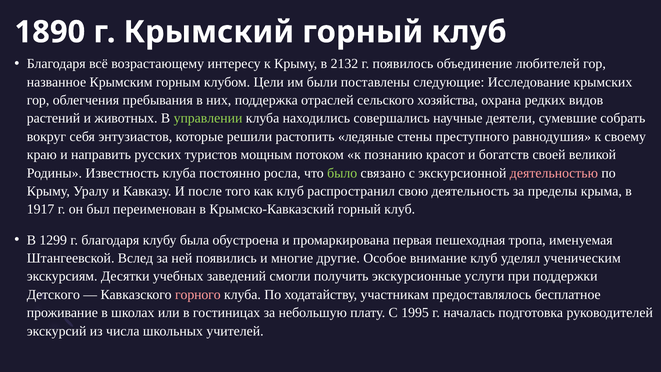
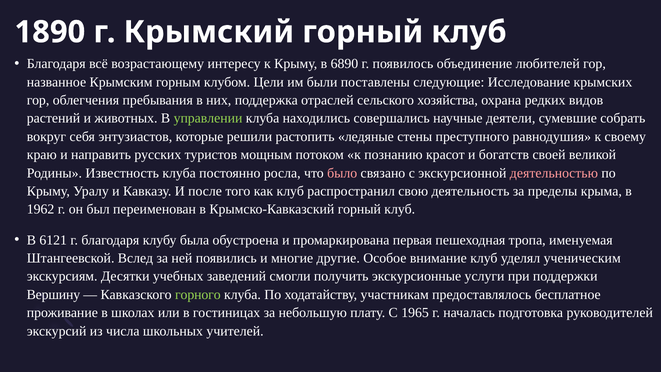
2132: 2132 -> 6890
было colour: light green -> pink
1917: 1917 -> 1962
1299: 1299 -> 6121
Детского: Детского -> Вершину
горного colour: pink -> light green
1995: 1995 -> 1965
